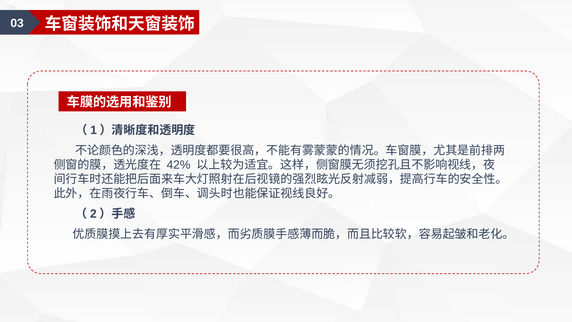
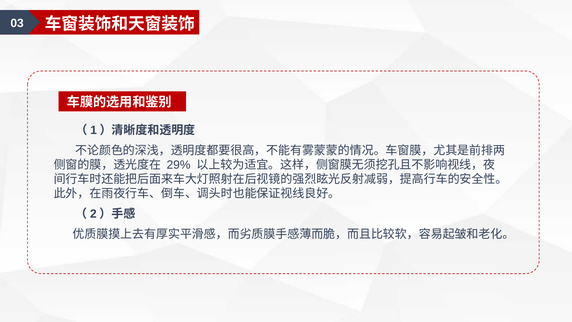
42%: 42% -> 29%
